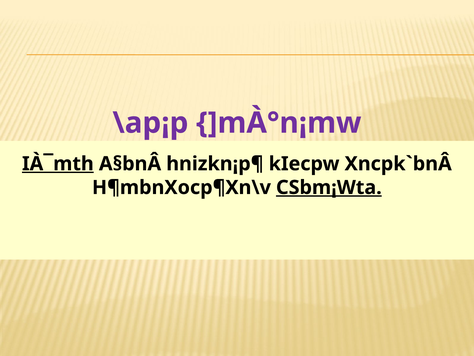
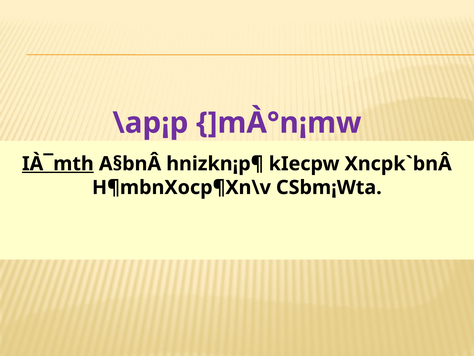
CSbm¡Wta underline: present -> none
